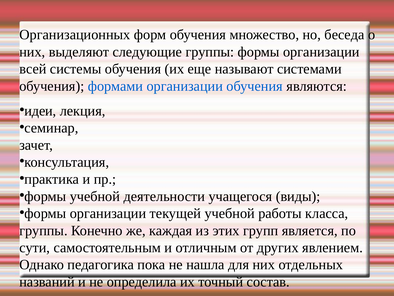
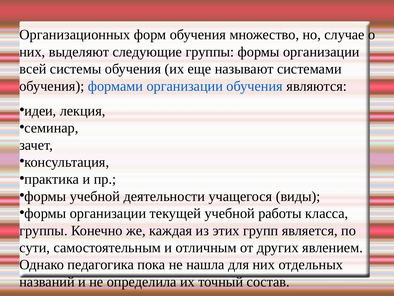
беседа: беседа -> случае
